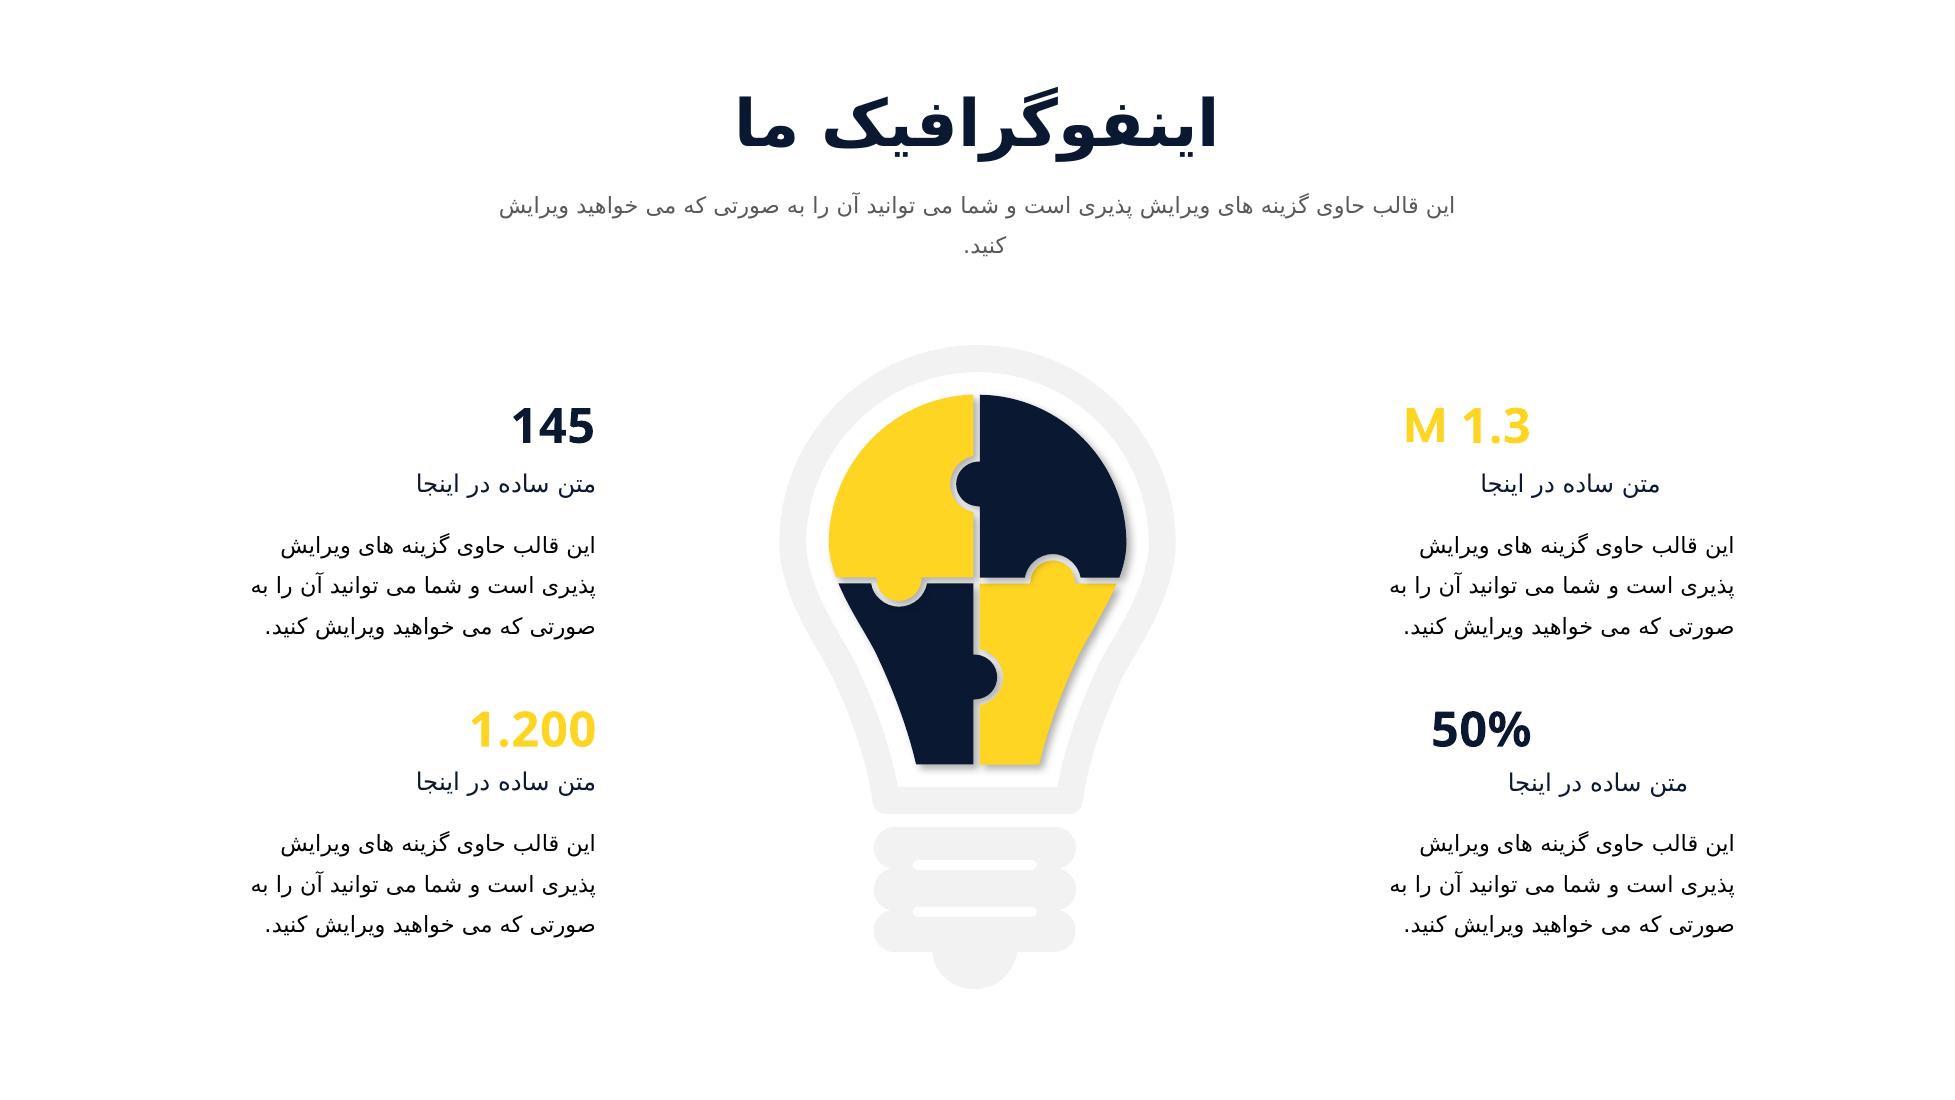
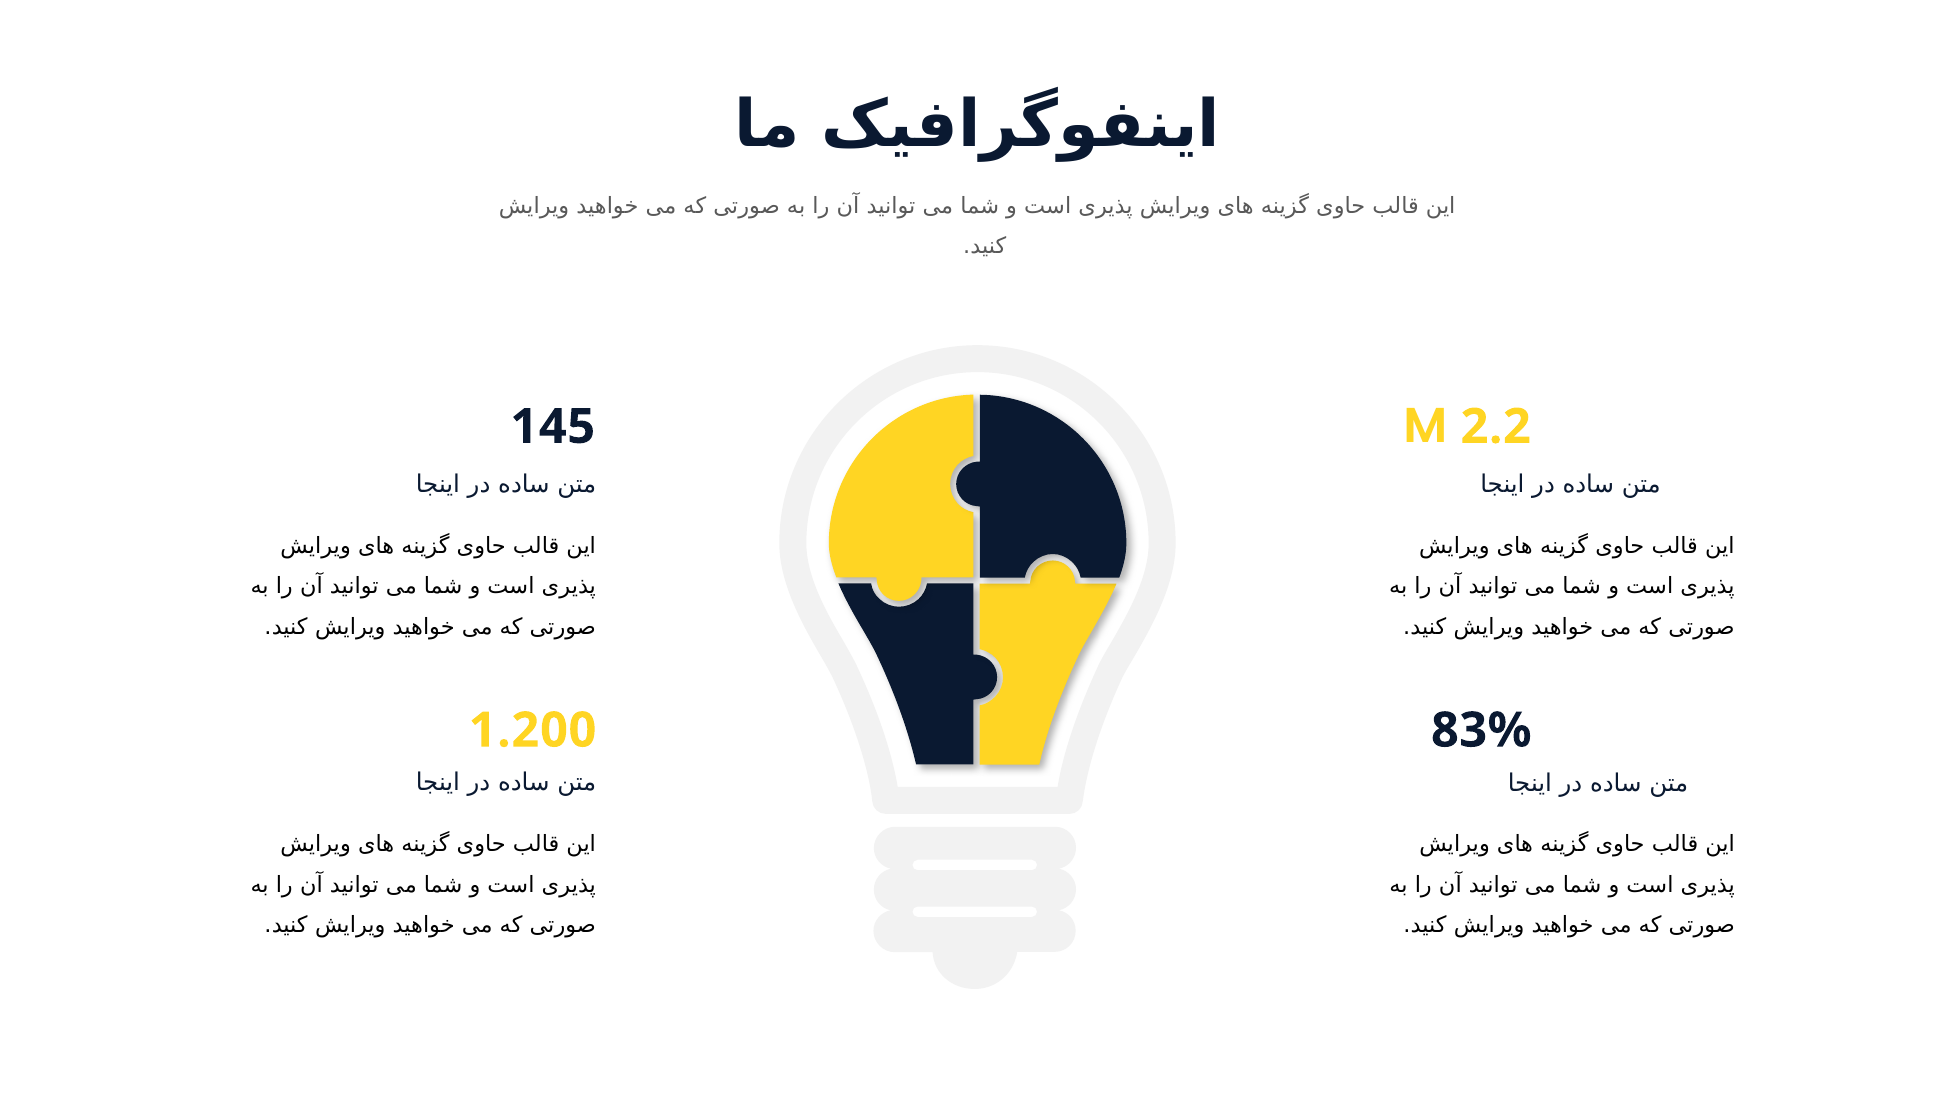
1.3: 1.3 -> 2.2
50%: 50% -> 83%
